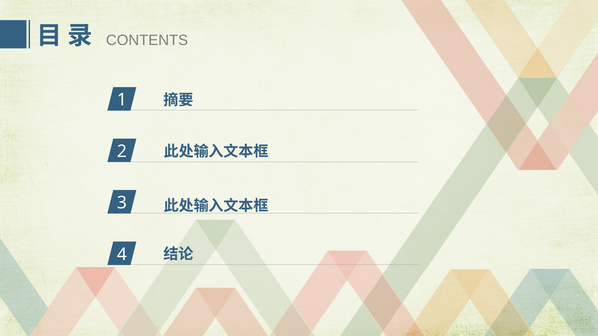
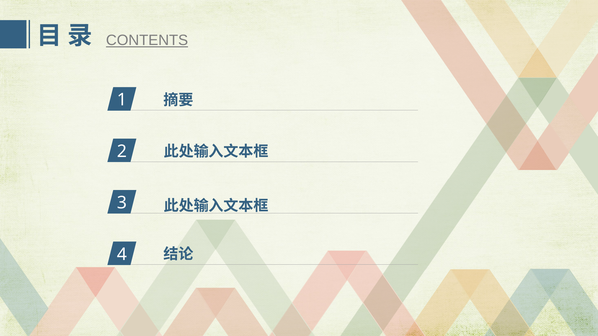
CONTENTS underline: none -> present
